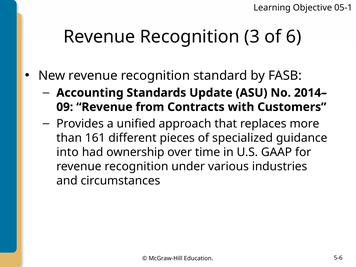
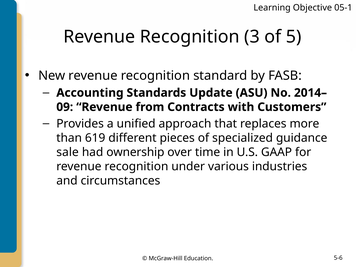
6: 6 -> 5
161: 161 -> 619
into: into -> sale
